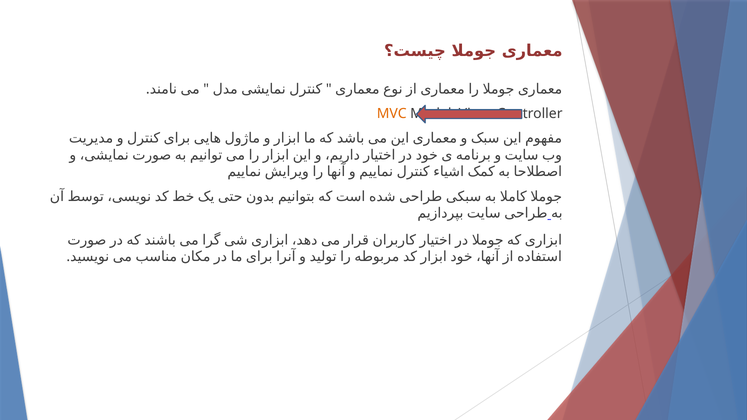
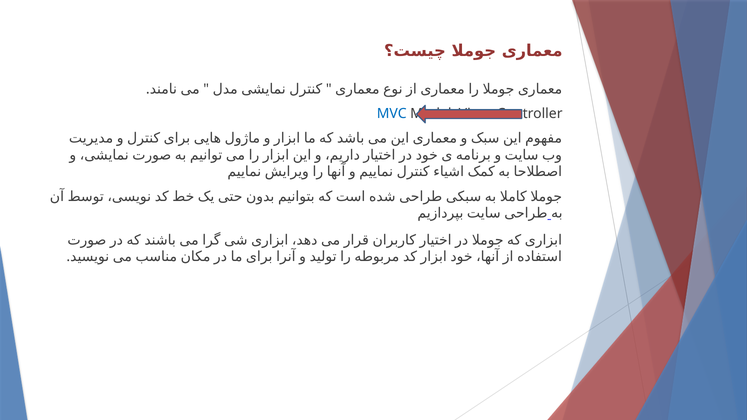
MVC colour: orange -> blue
